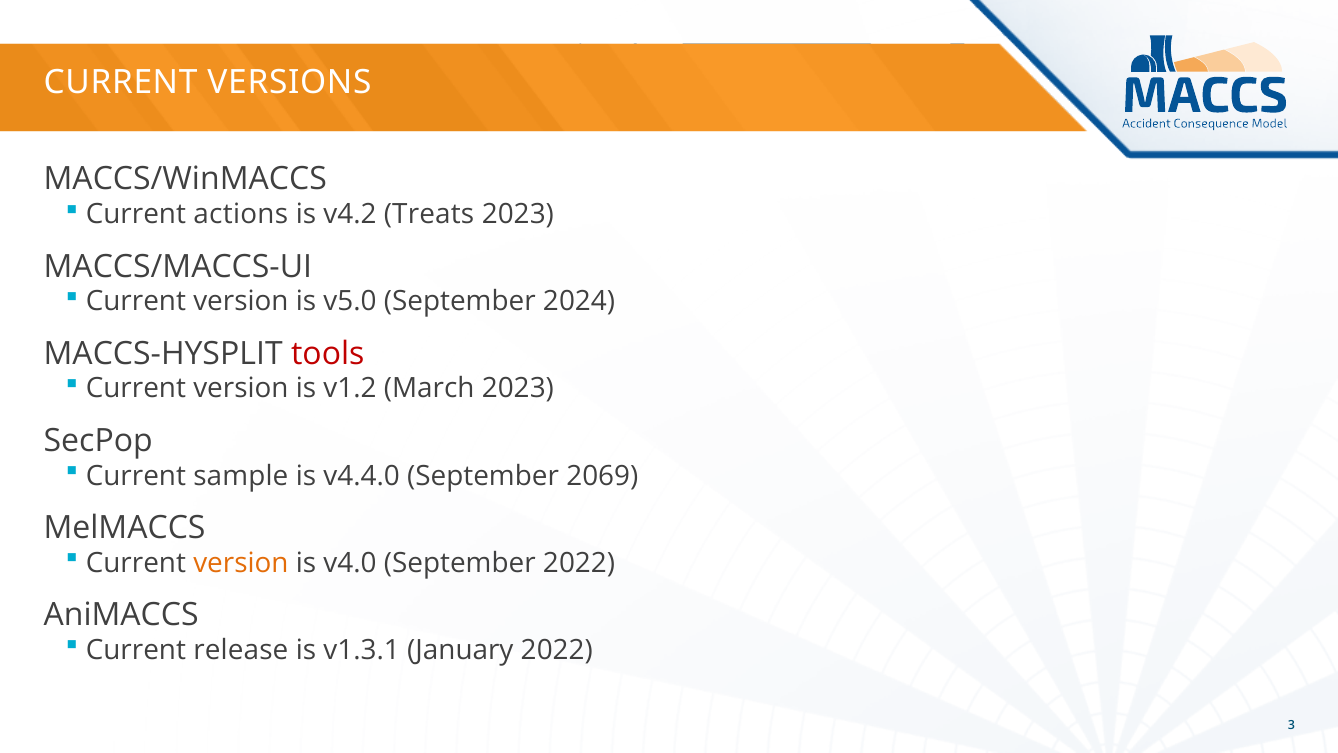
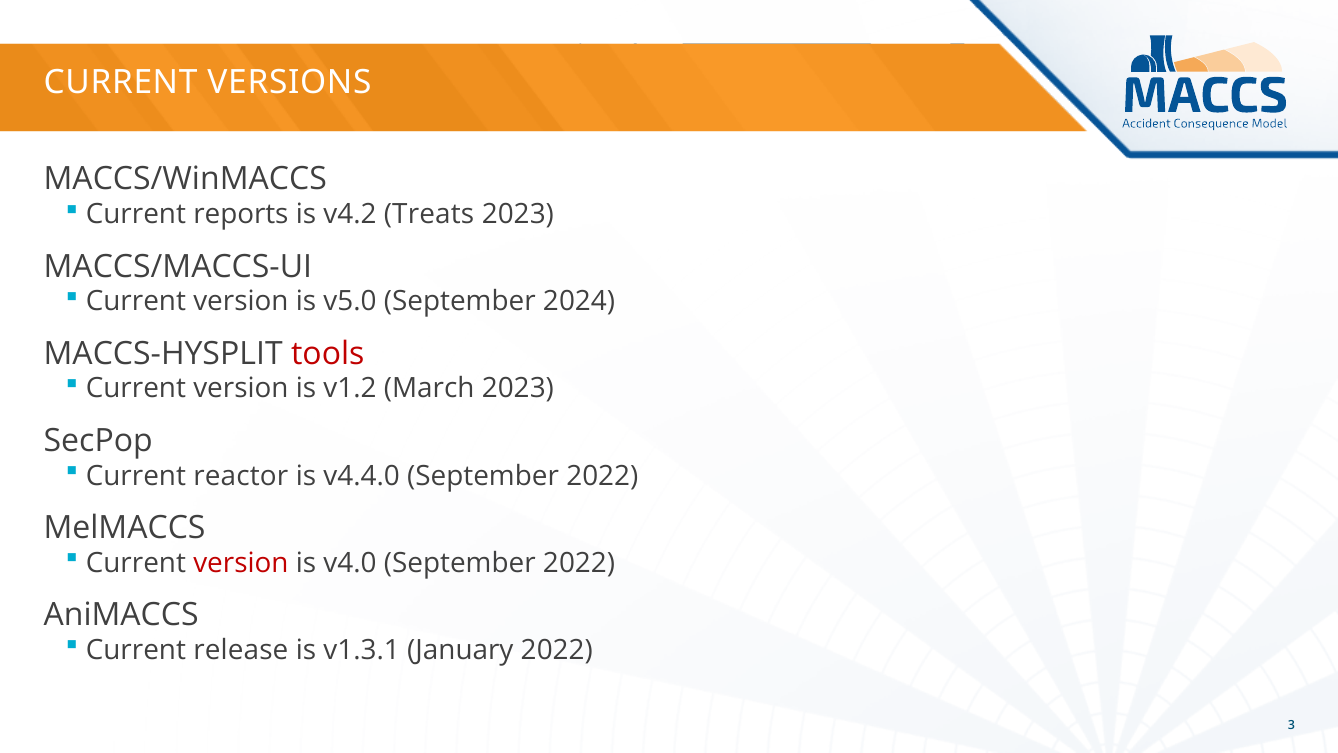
actions: actions -> reports
sample: sample -> reactor
v4.4.0 September 2069: 2069 -> 2022
version at (241, 563) colour: orange -> red
